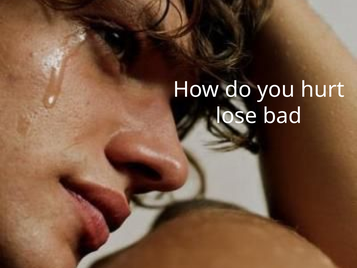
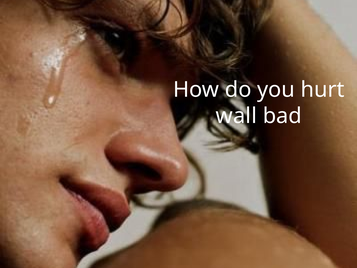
lose: lose -> wall
